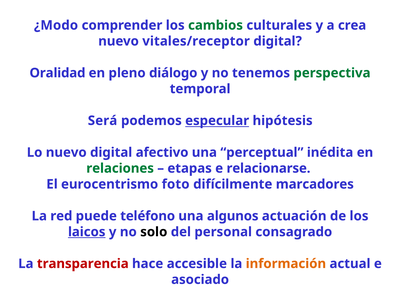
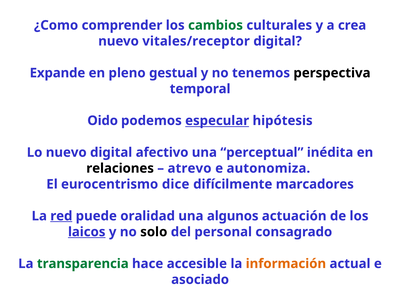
¿Modo: ¿Modo -> ¿Como
Oralidad: Oralidad -> Expande
diálogo: diálogo -> gestual
perspectiva colour: green -> black
Será: Será -> Oido
relaciones colour: green -> black
etapas: etapas -> atrevo
relacionarse: relacionarse -> autonomiza
foto: foto -> dice
red underline: none -> present
teléfono: teléfono -> oralidad
transparencia colour: red -> green
